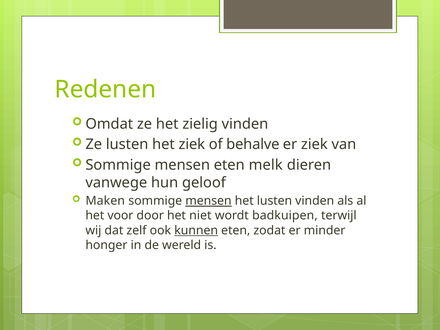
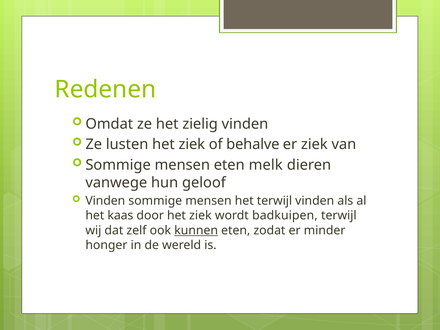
Maken at (105, 201): Maken -> Vinden
mensen at (208, 201) underline: present -> none
het lusten: lusten -> terwijl
voor: voor -> kaas
door het niet: niet -> ziek
